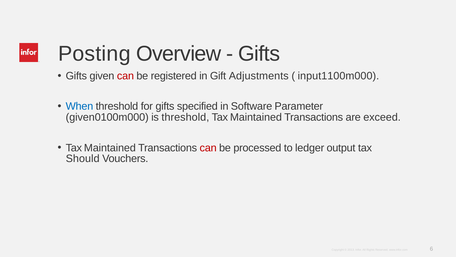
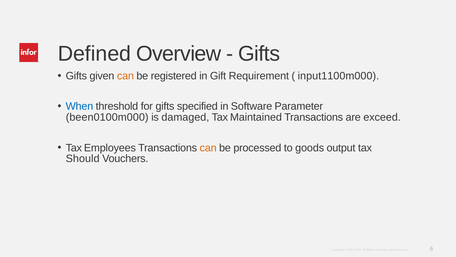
Posting: Posting -> Defined
can at (125, 76) colour: red -> orange
Adjustments: Adjustments -> Requirement
given0100m000: given0100m000 -> been0100m000
is threshold: threshold -> damaged
Maintained at (110, 148): Maintained -> Employees
can at (208, 148) colour: red -> orange
ledger: ledger -> goods
